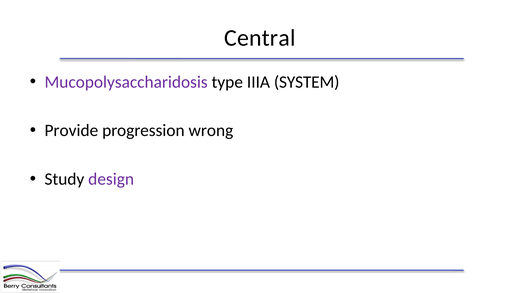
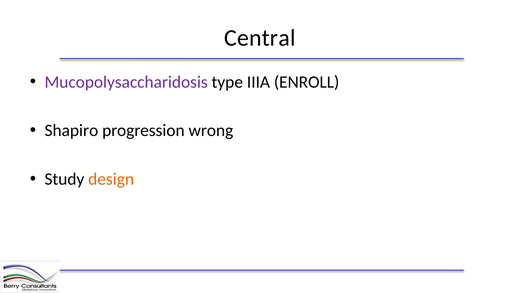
SYSTEM: SYSTEM -> ENROLL
Provide: Provide -> Shapiro
design colour: purple -> orange
